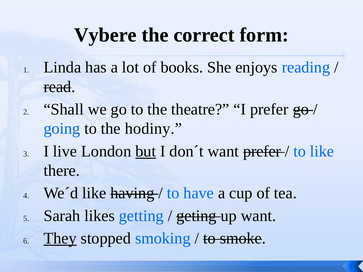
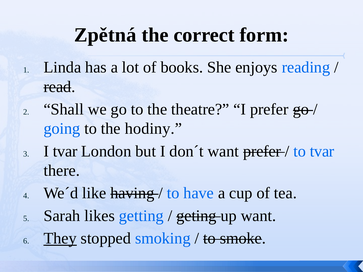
Vybere: Vybere -> Zpětná
I live: live -> tvar
but underline: present -> none
to like: like -> tvar
